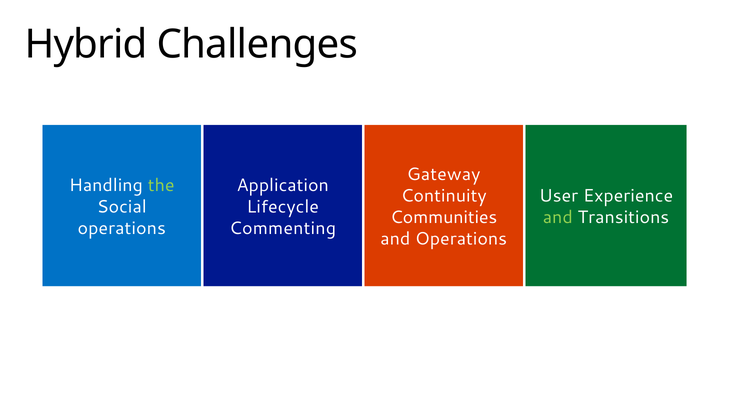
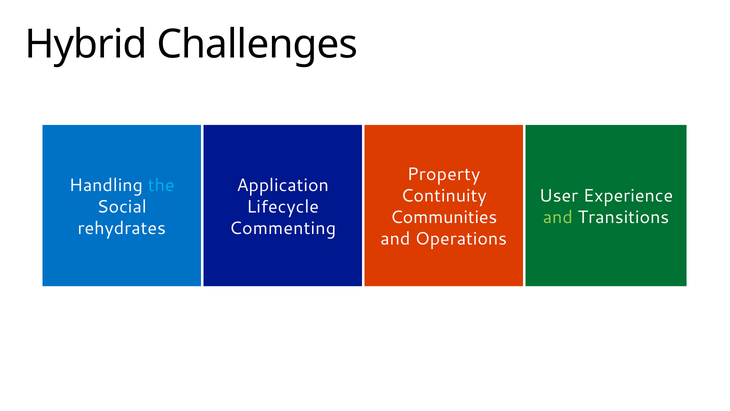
Gateway: Gateway -> Property
the colour: light green -> light blue
operations at (122, 228): operations -> rehydrates
